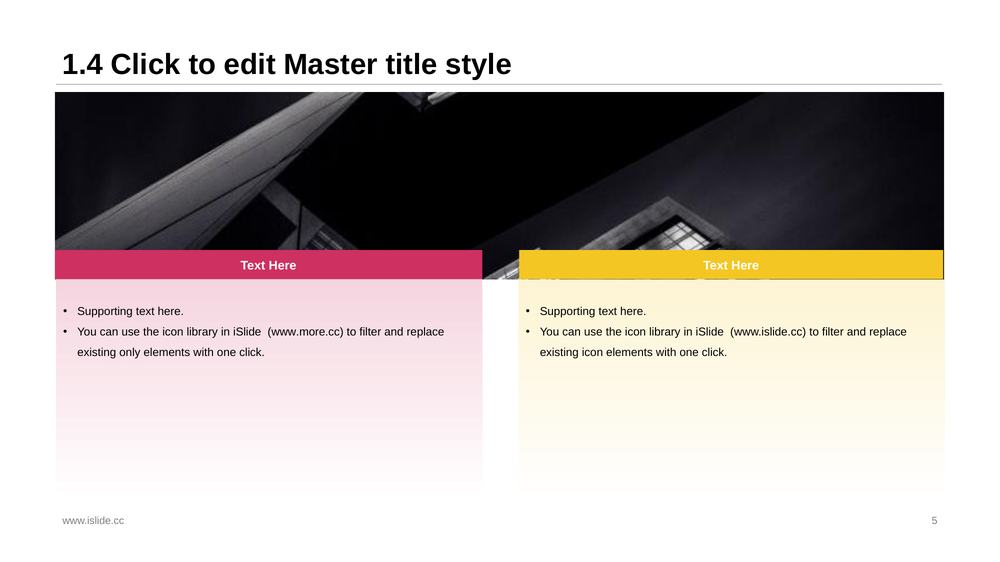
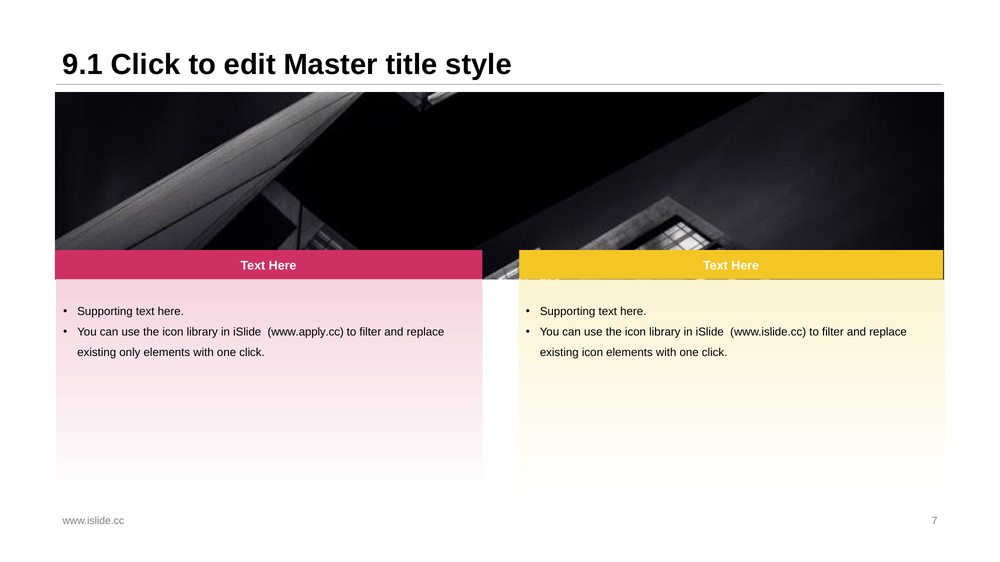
1.4: 1.4 -> 9.1
www.more.cc: www.more.cc -> www.apply.cc
5: 5 -> 7
